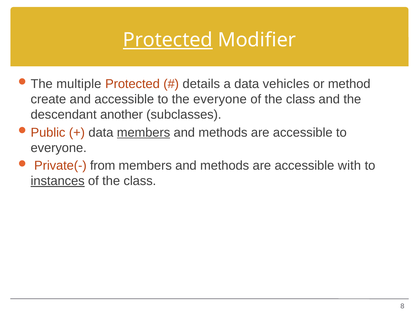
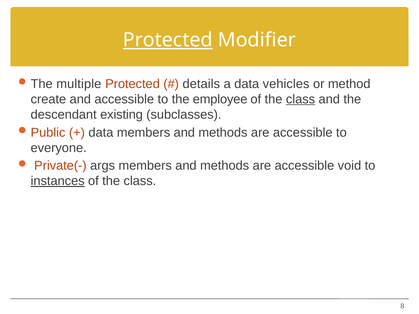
the everyone: everyone -> employee
class at (301, 99) underline: none -> present
another: another -> existing
members at (144, 133) underline: present -> none
from: from -> args
with: with -> void
